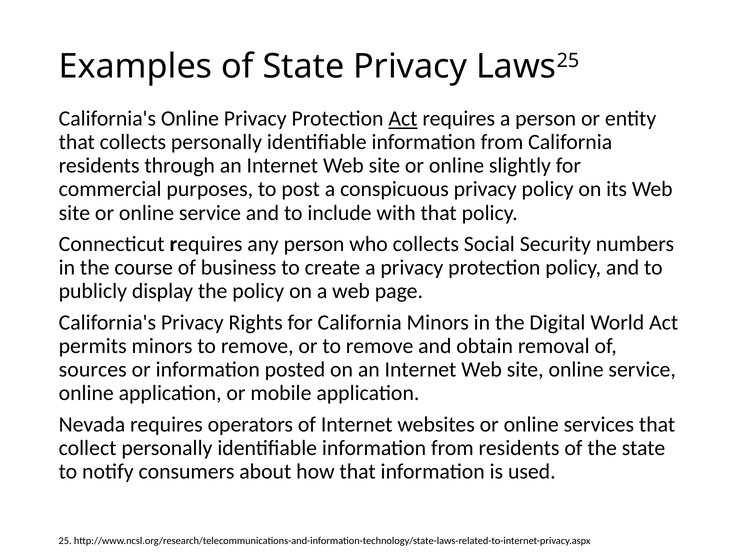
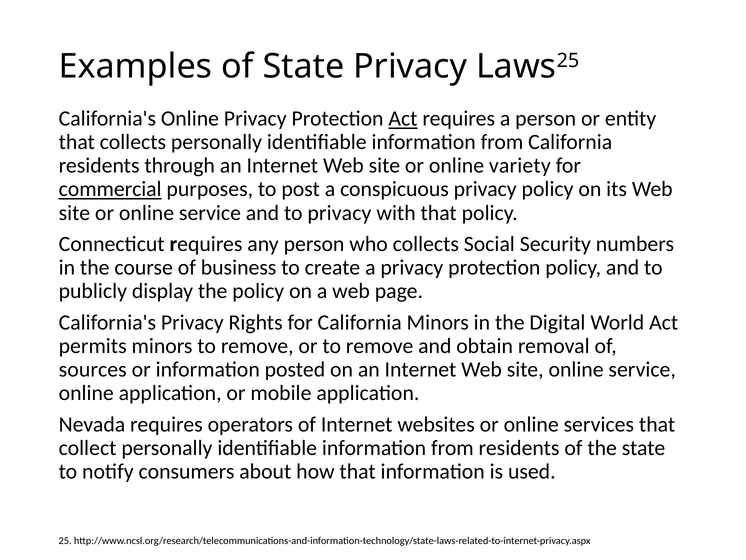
slightly: slightly -> variety
commercial underline: none -> present
to include: include -> privacy
